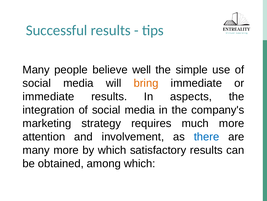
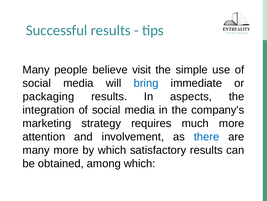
well: well -> visit
bring colour: orange -> blue
immediate at (48, 96): immediate -> packaging
